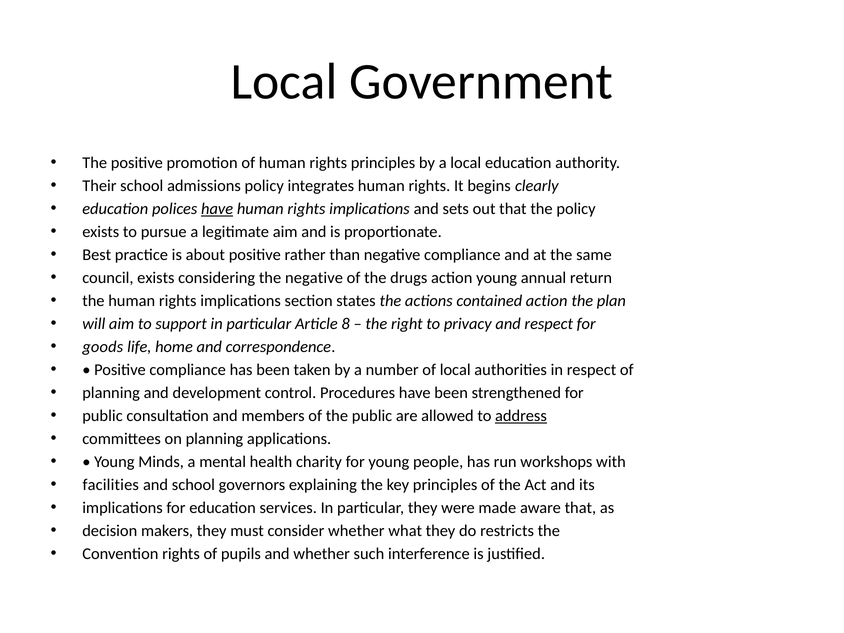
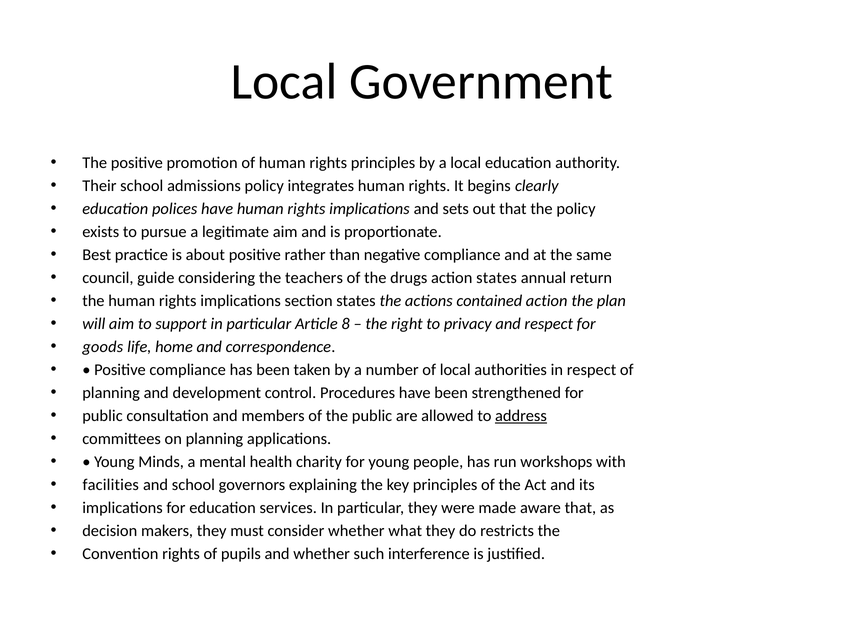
have at (217, 209) underline: present -> none
council exists: exists -> guide
the negative: negative -> teachers
action young: young -> states
